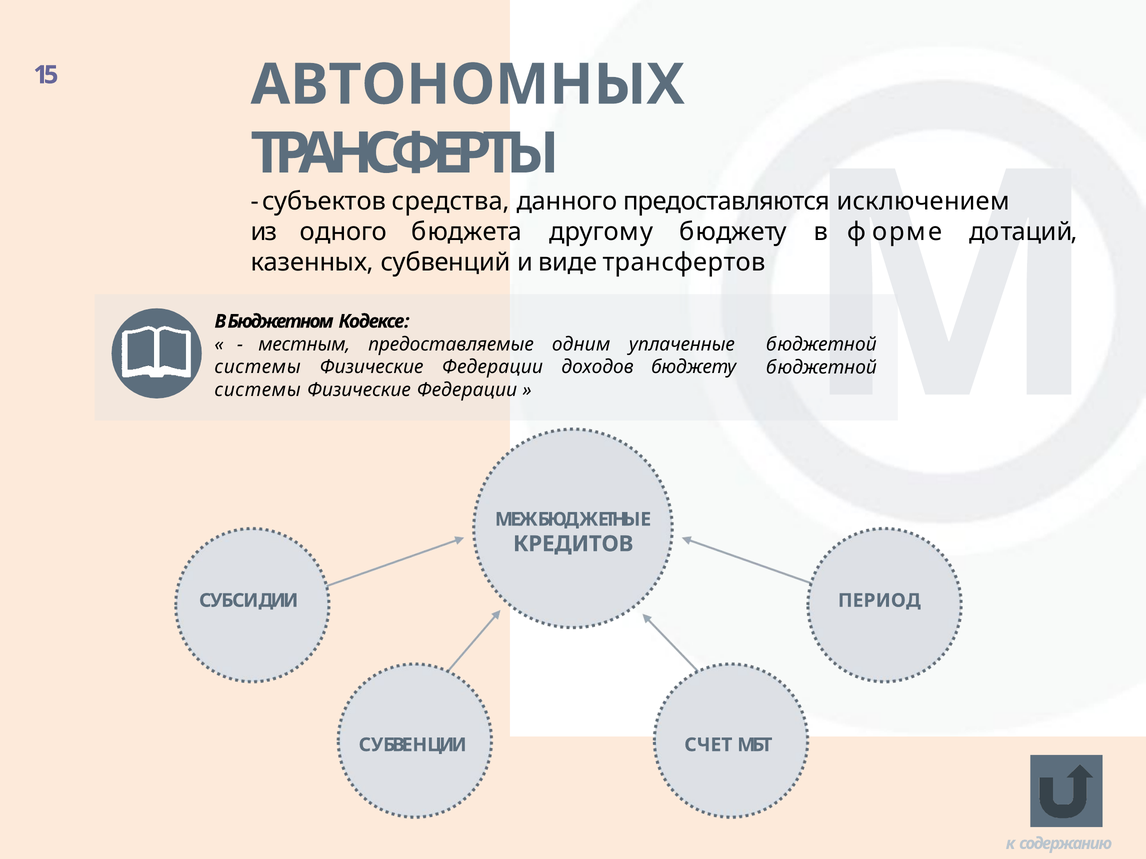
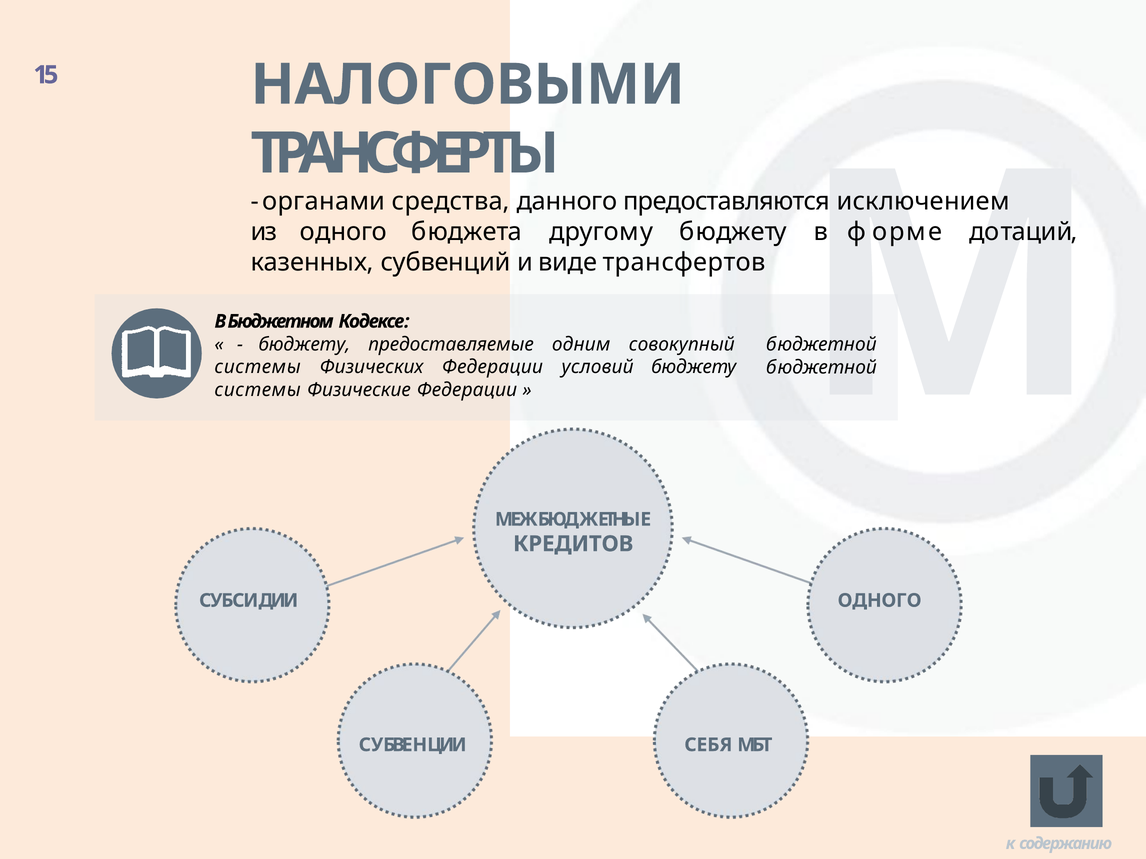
АВТОНОМНЫХ: АВТОНОМНЫХ -> НАЛОГОВЫМИ
субъектов: субъектов -> органами
местным at (304, 344): местным -> бюджету
уплаченные: уплаченные -> совокупный
Физические at (372, 367): Физические -> Физических
доходов: доходов -> условий
СУБСИДИИ ПЕРИОД: ПЕРИОД -> ОДНОГО
СЧЕТ: СЧЕТ -> СЕБЯ
